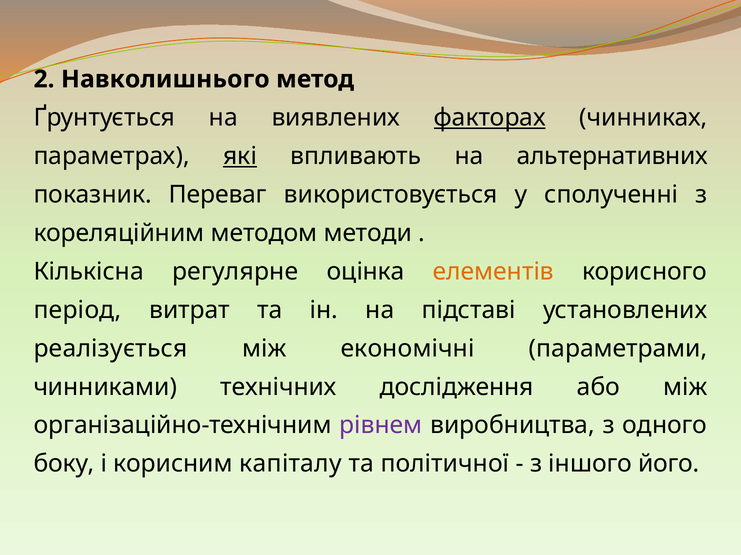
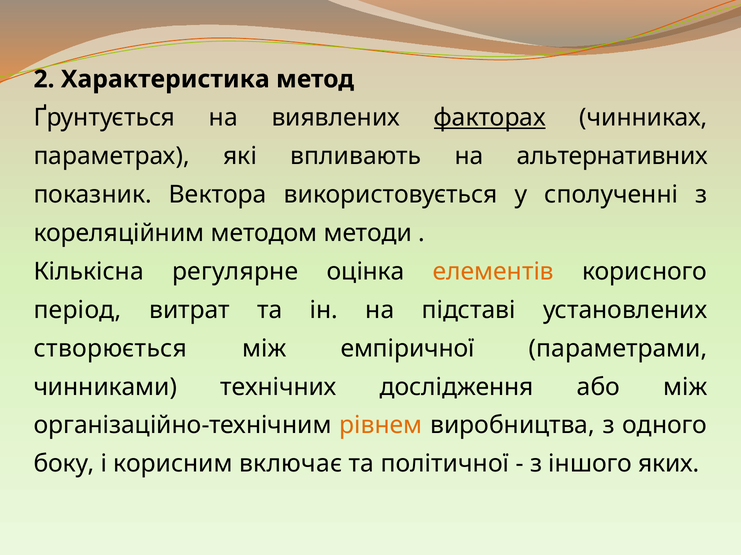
Навколишнього: Навколишнього -> Характеристика
які underline: present -> none
Переваг: Переваг -> Вектора
реалізується: реалізується -> створюється
економічні: економічні -> емпіричної
рівнем colour: purple -> orange
капіталу: капіталу -> включає
його: його -> яких
